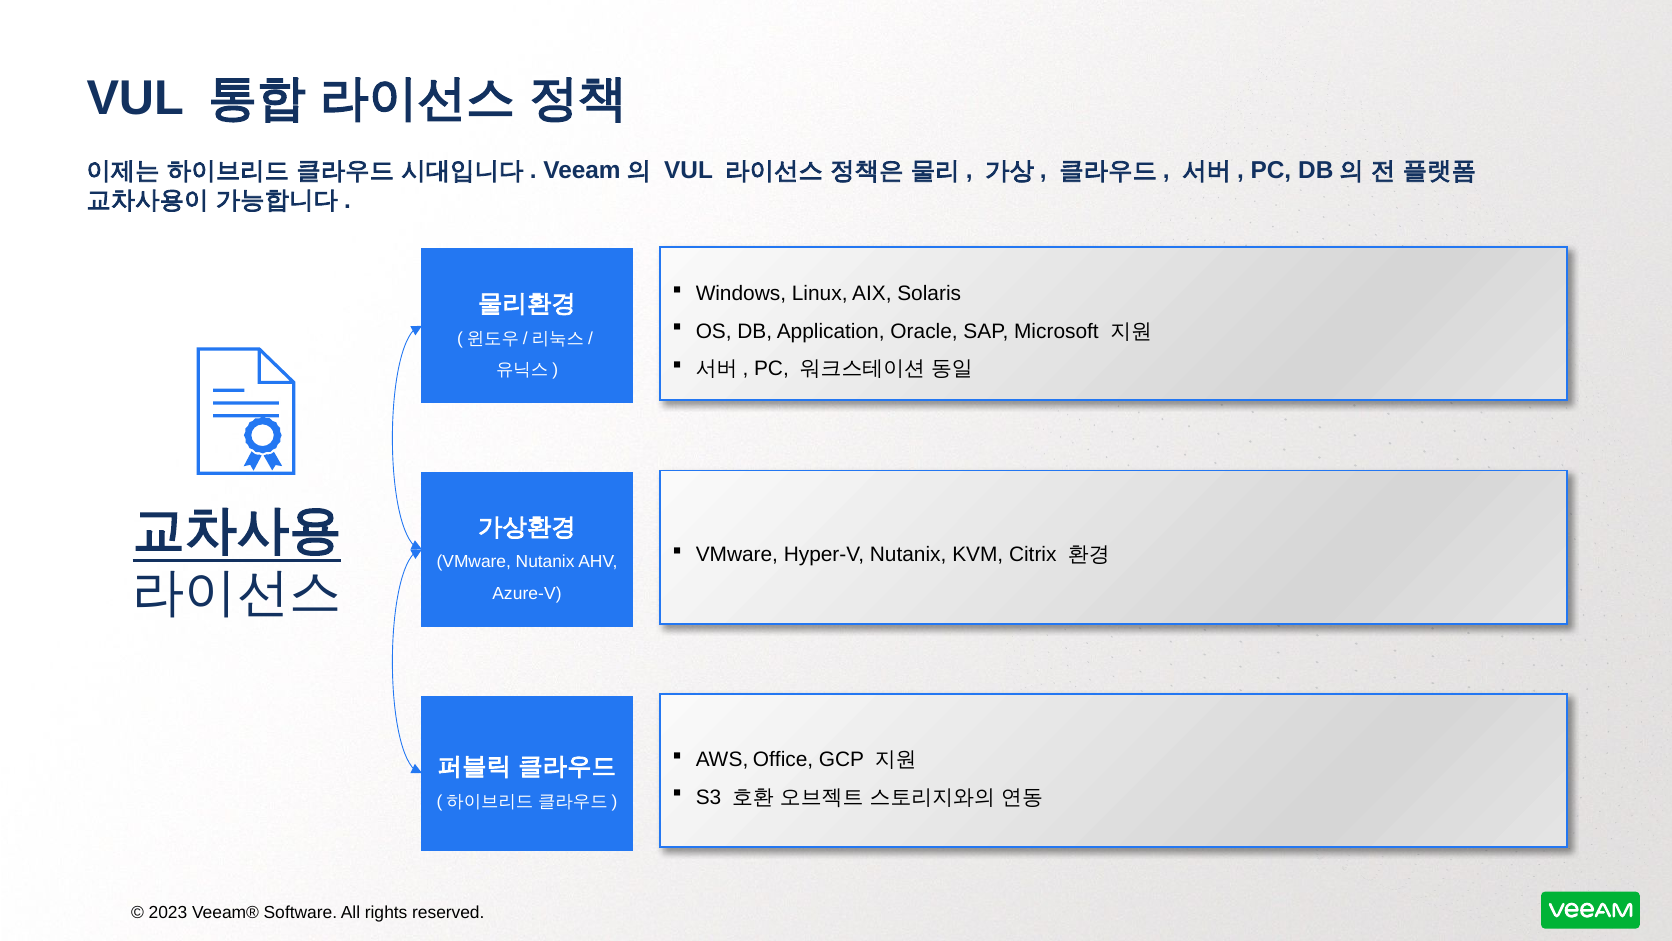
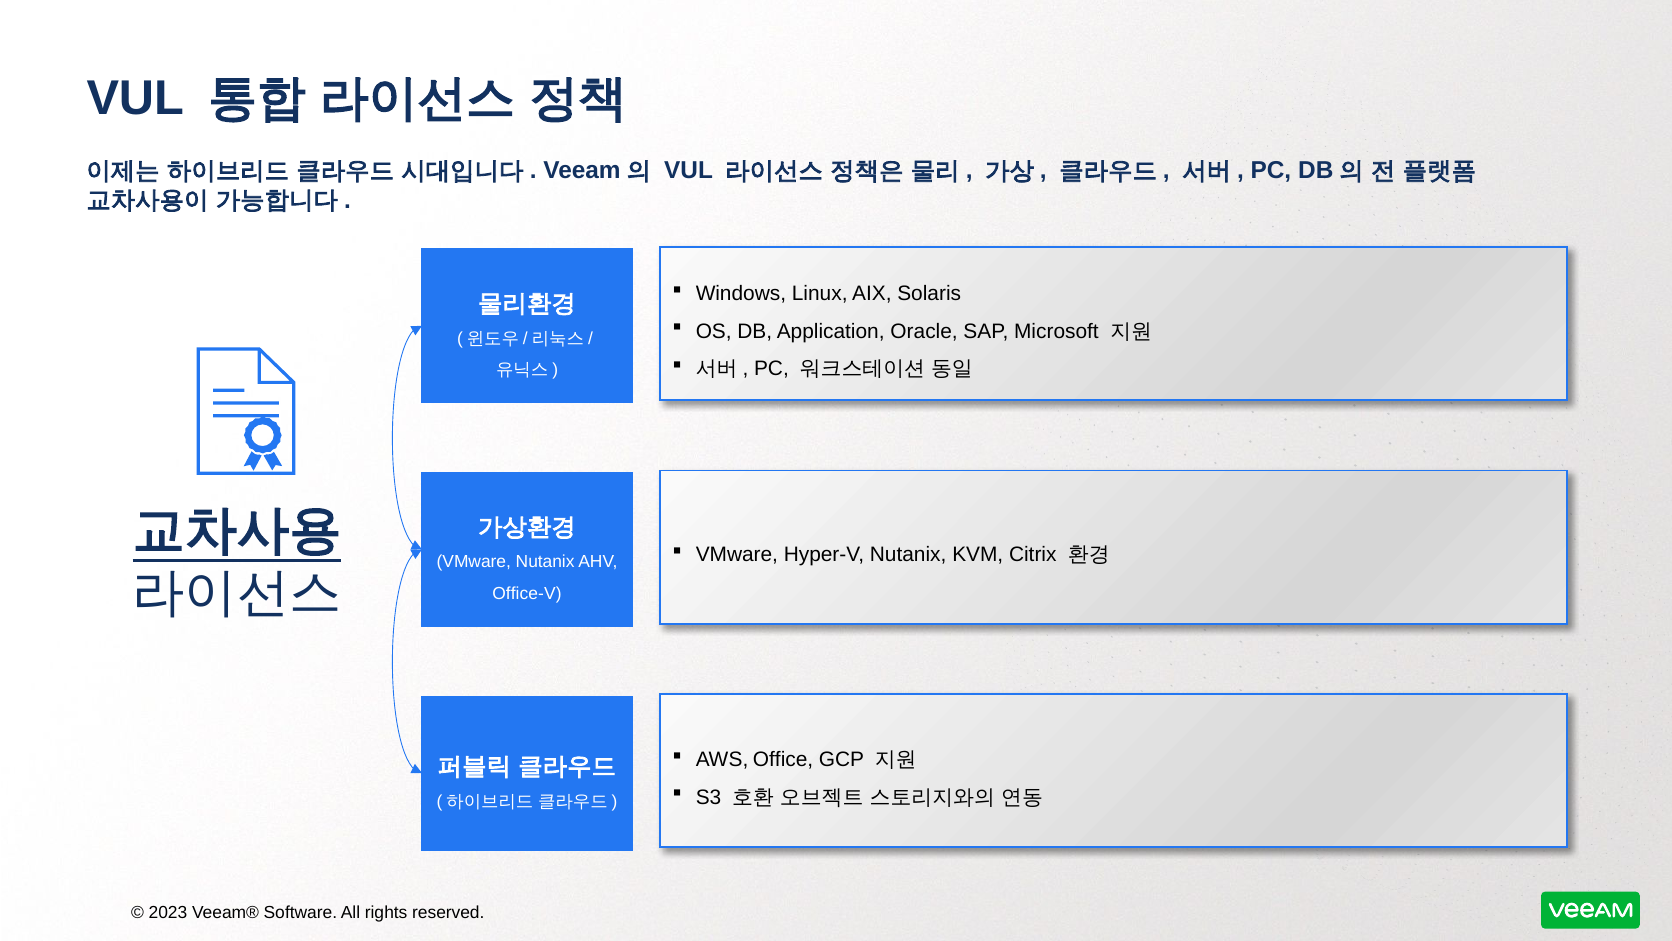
Azure-V: Azure-V -> Office-V
